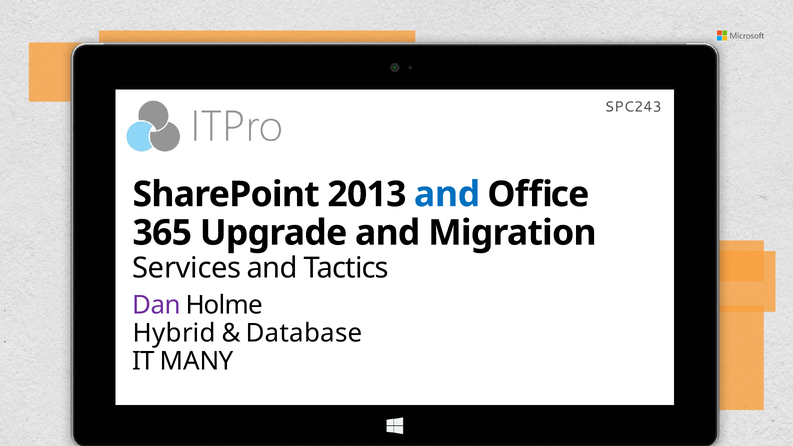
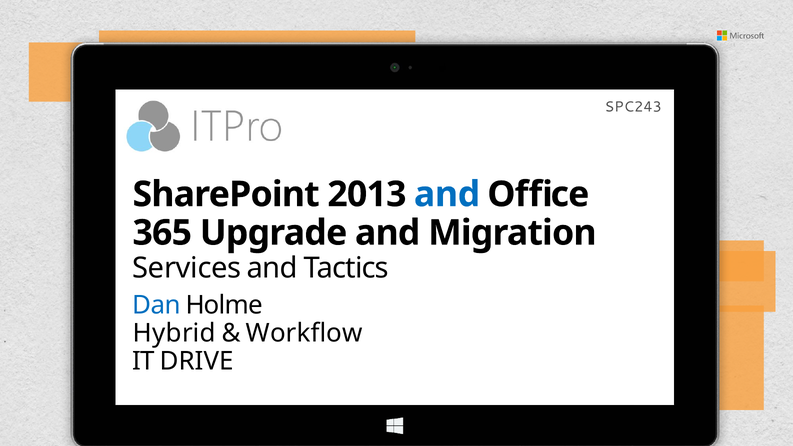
Dan colour: purple -> blue
Database: Database -> Workflow
MANY: MANY -> DRIVE
